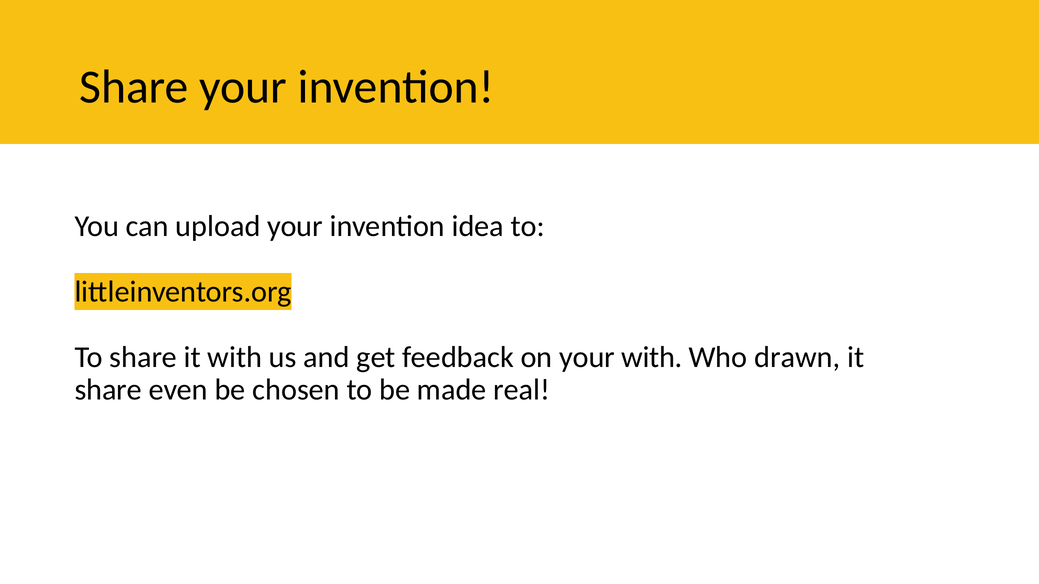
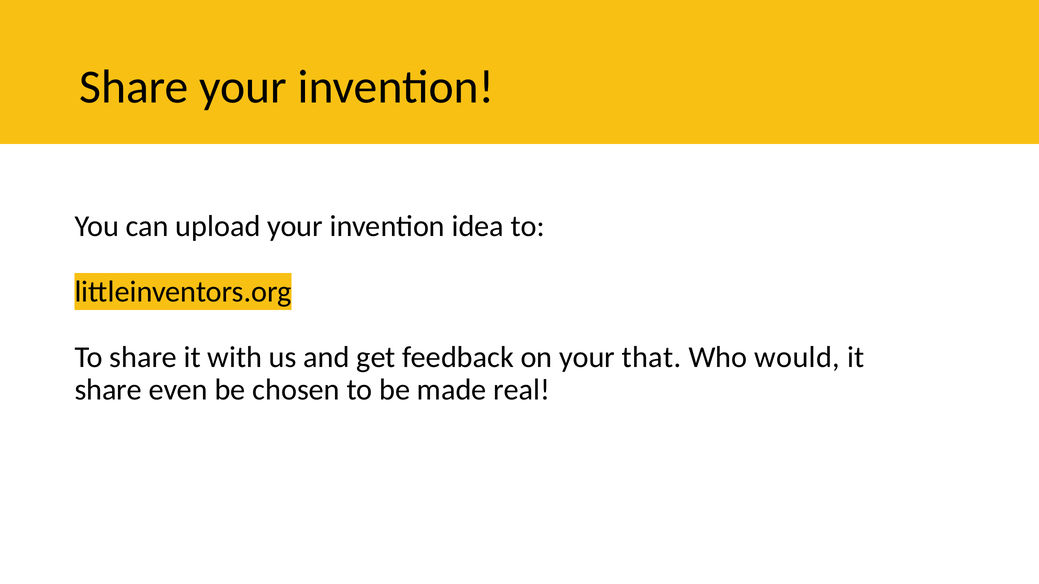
your with: with -> that
drawn: drawn -> would
